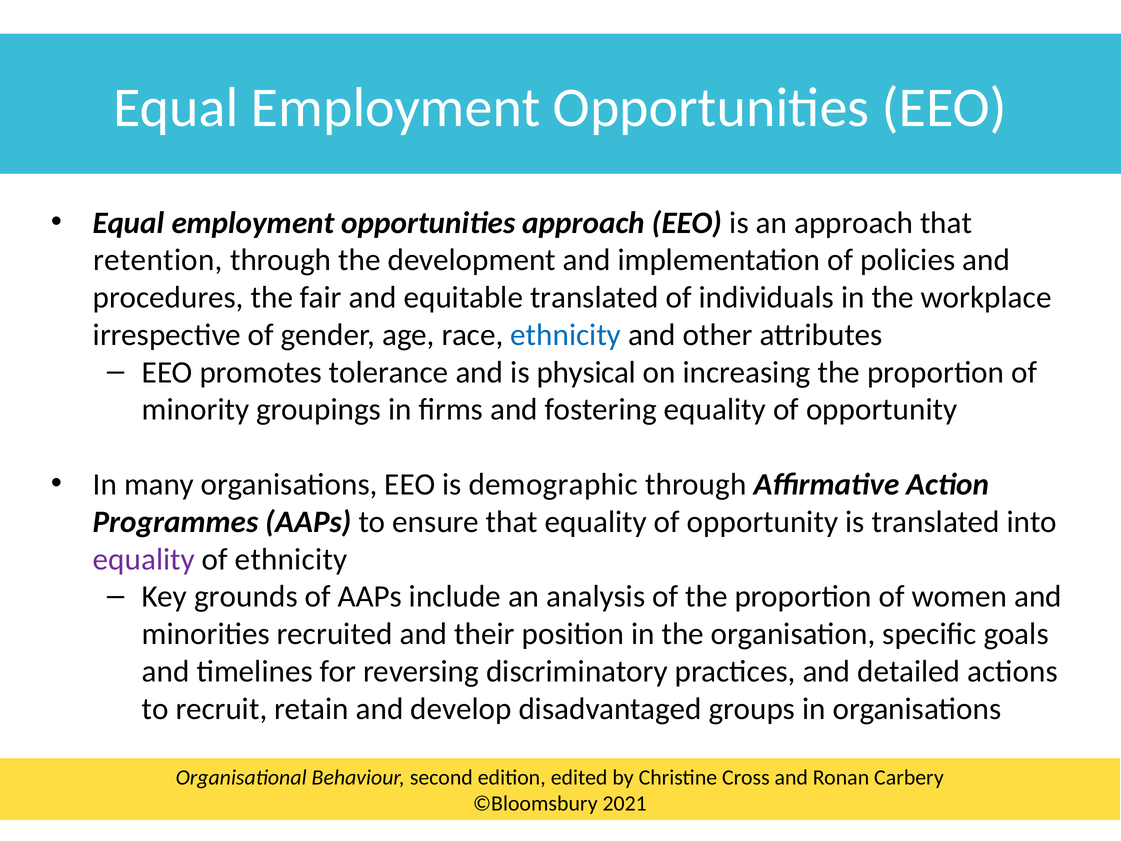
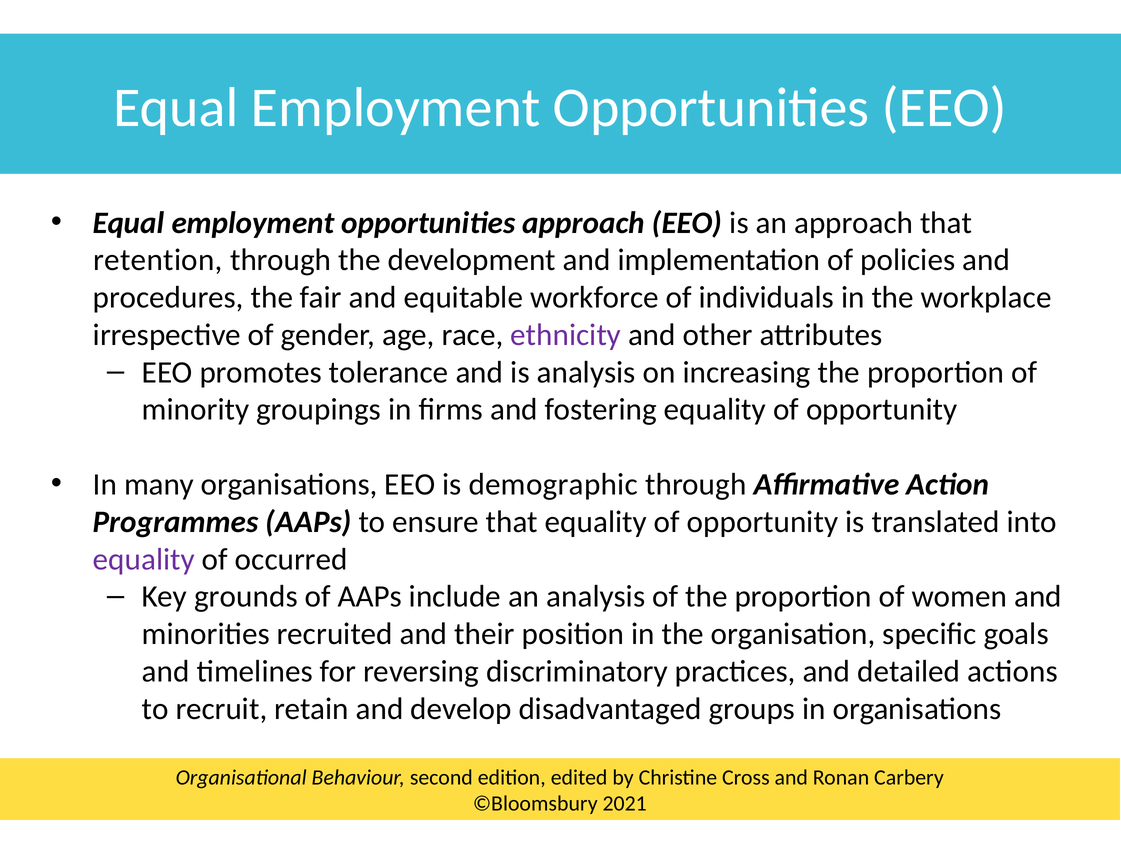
equitable translated: translated -> workforce
ethnicity at (566, 335) colour: blue -> purple
is physical: physical -> analysis
of ethnicity: ethnicity -> occurred
